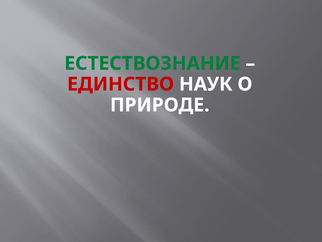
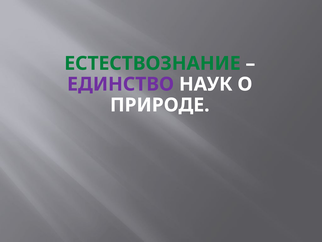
ЕДИНСТВО colour: red -> purple
